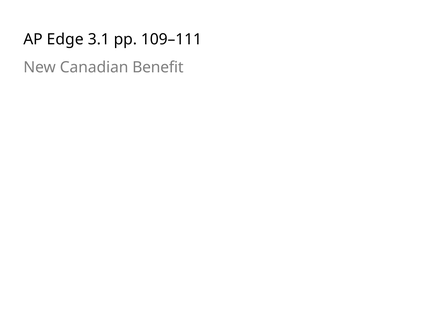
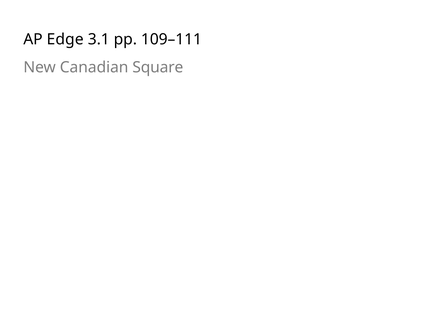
Benefit: Benefit -> Square
